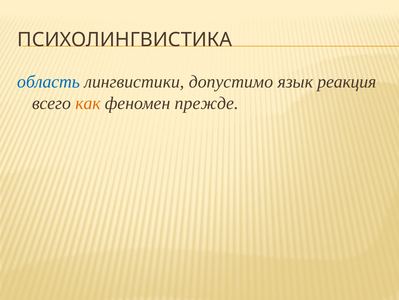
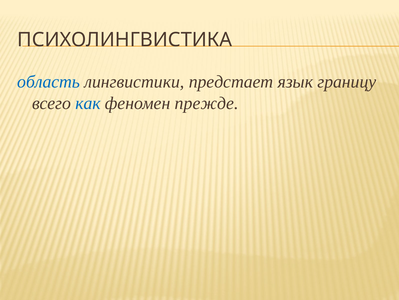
допустимо: допустимо -> предстает
реакция: реакция -> границу
как colour: orange -> blue
